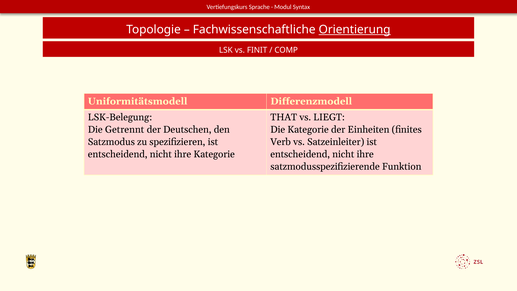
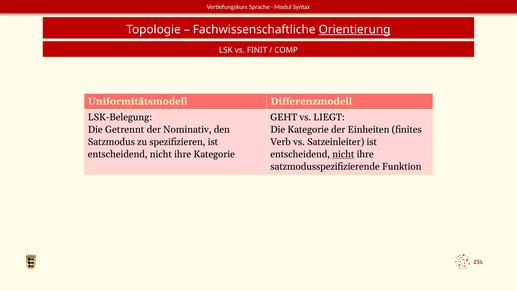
THAT: THAT -> GEHT
Deutschen: Deutschen -> Nominativ
nicht at (343, 154) underline: none -> present
